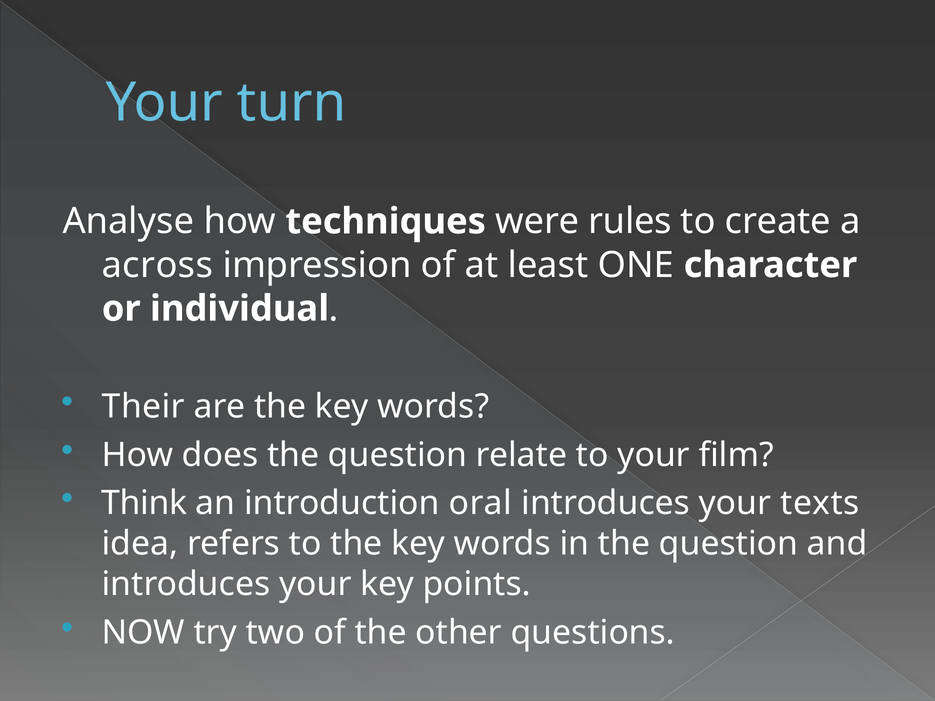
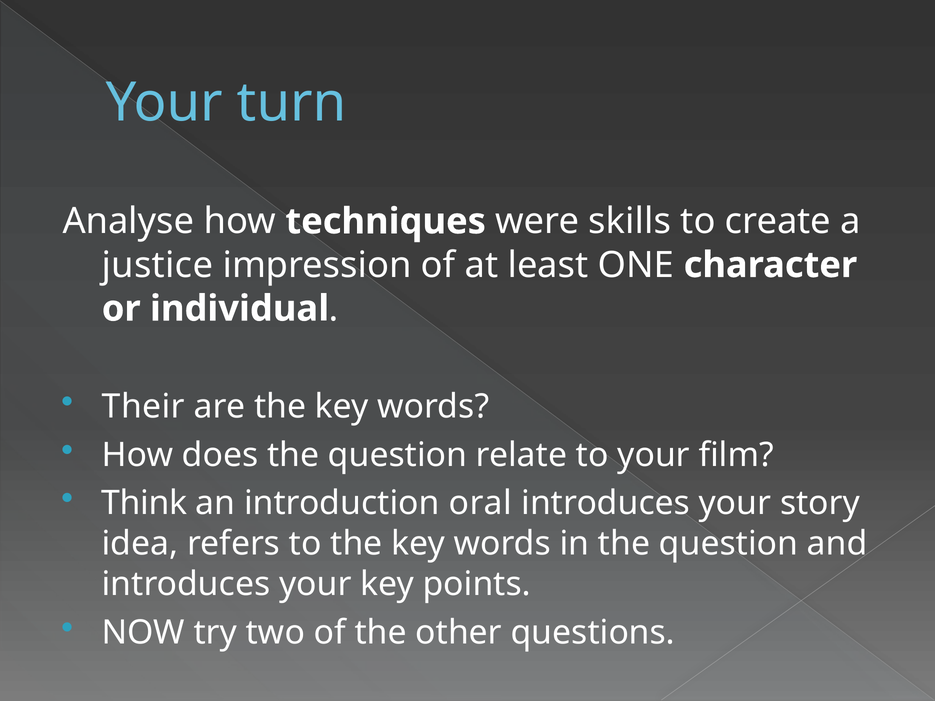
rules: rules -> skills
across: across -> justice
texts: texts -> story
